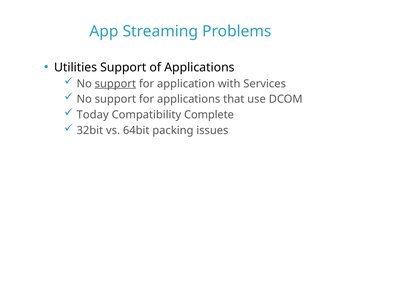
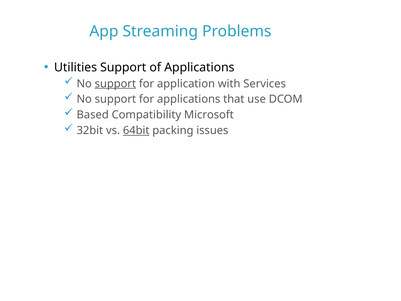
Today: Today -> Based
Complete: Complete -> Microsoft
64bit underline: none -> present
